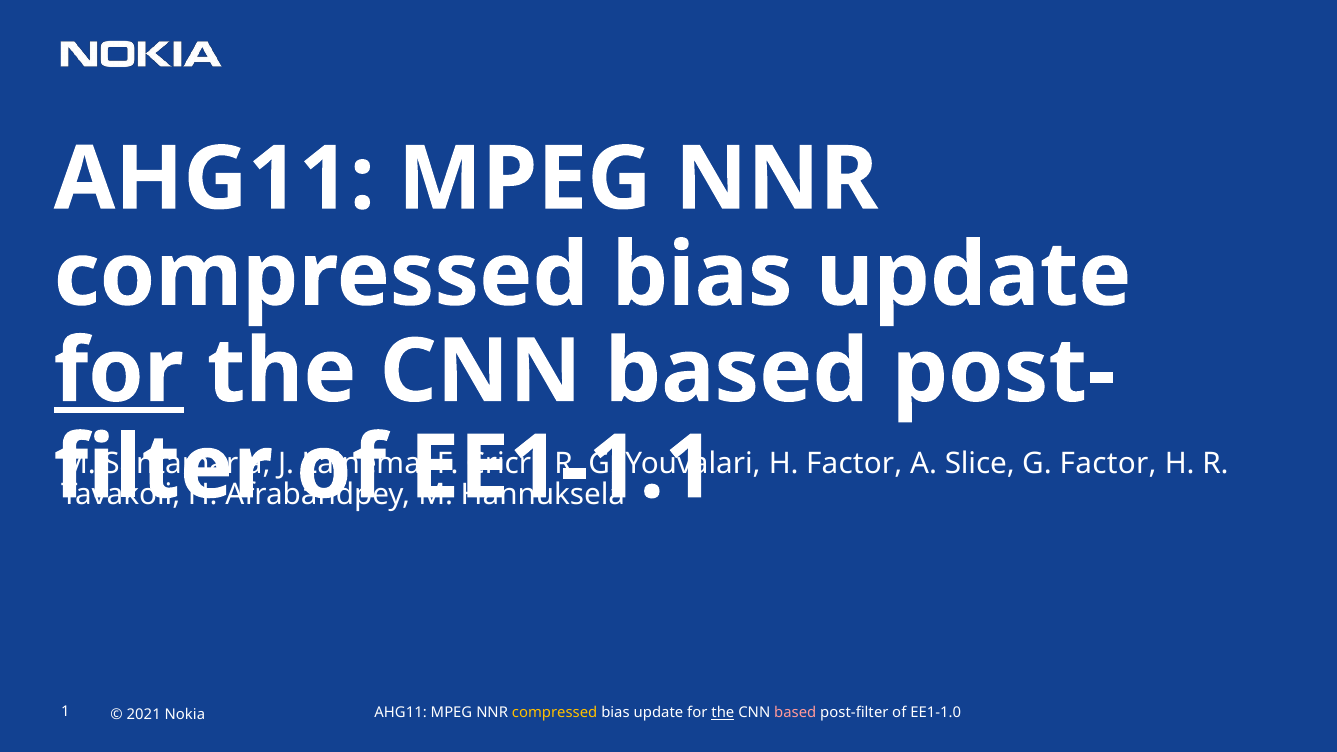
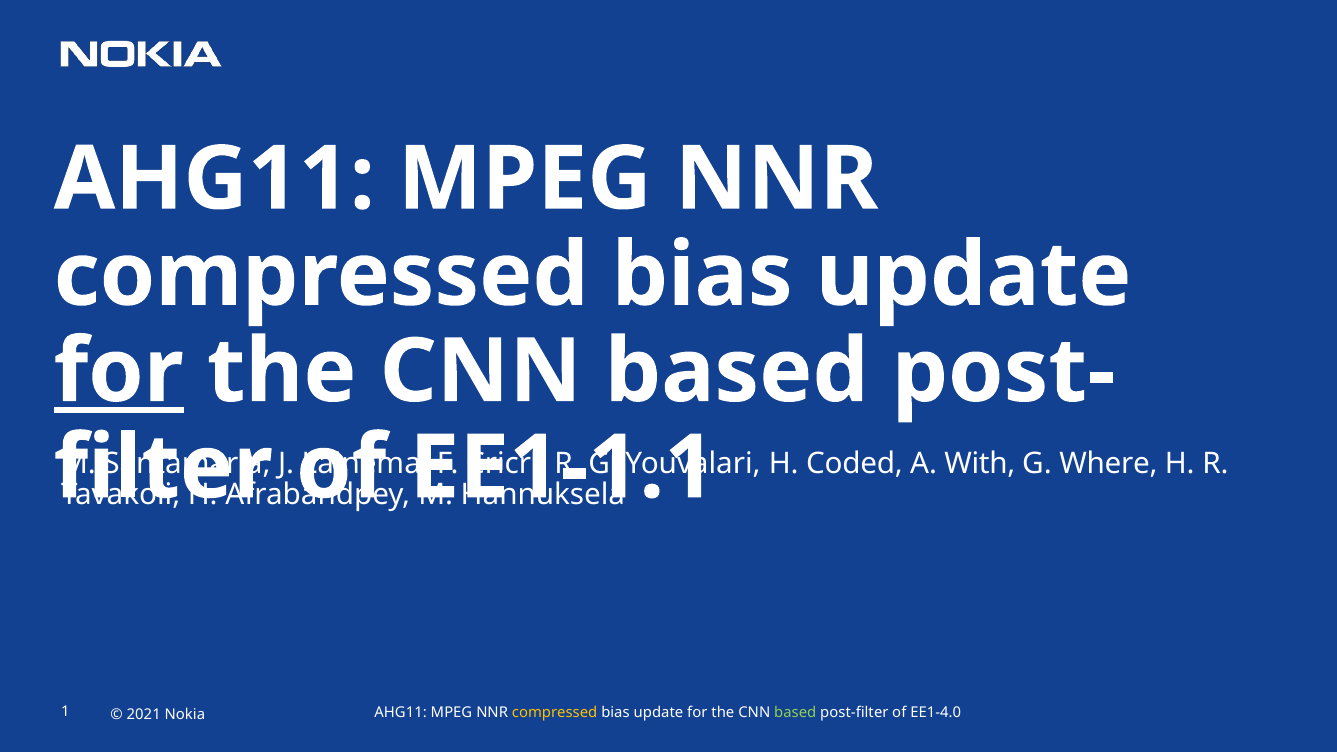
H Factor: Factor -> Coded
Slice: Slice -> With
G Factor: Factor -> Where
the at (723, 713) underline: present -> none
based at (795, 713) colour: pink -> light green
EE1-1.0: EE1-1.0 -> EE1-4.0
